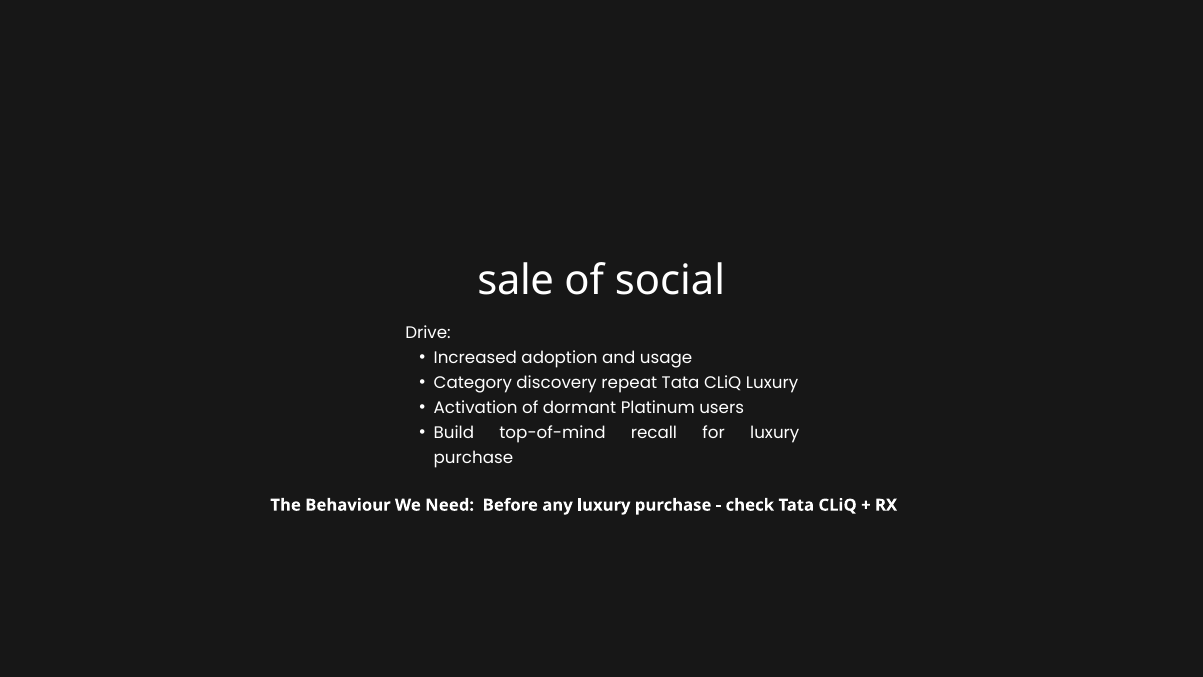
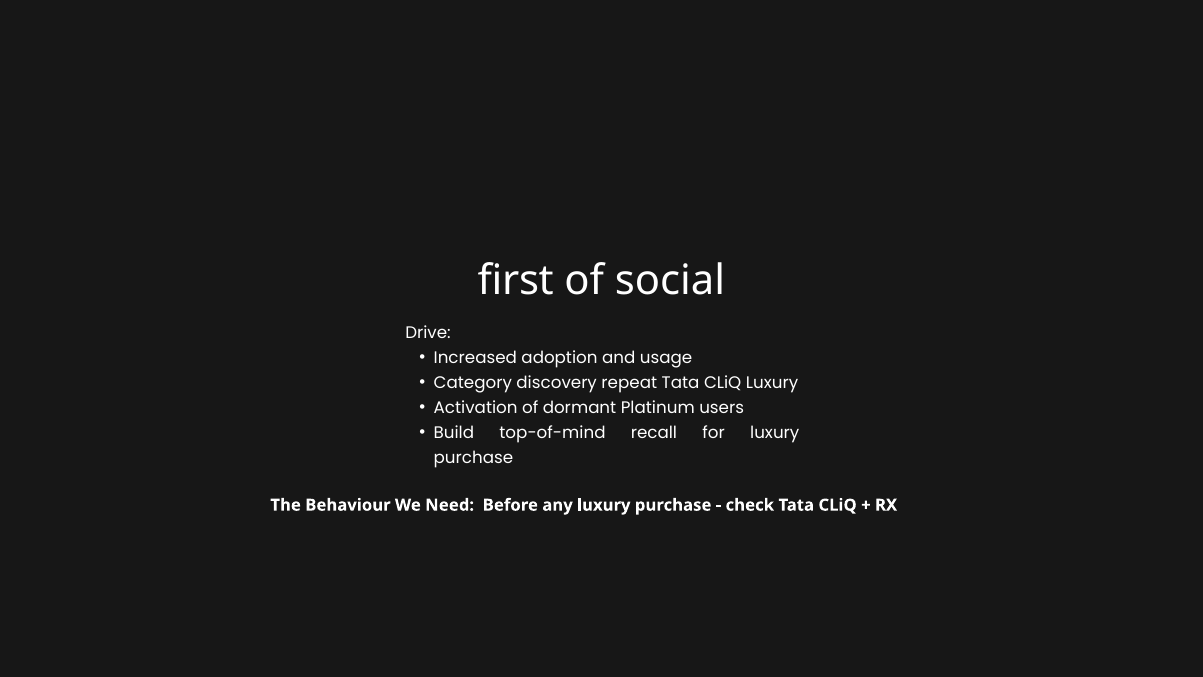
sale: sale -> first
